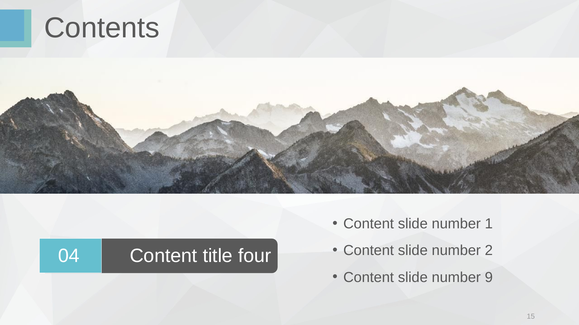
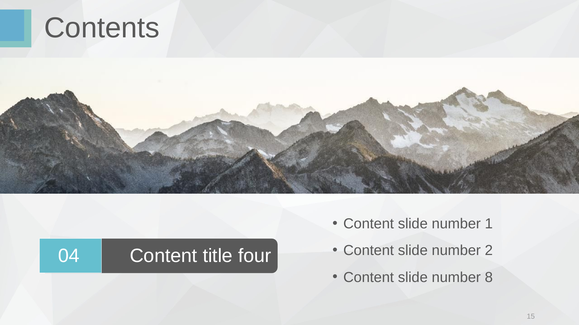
9: 9 -> 8
